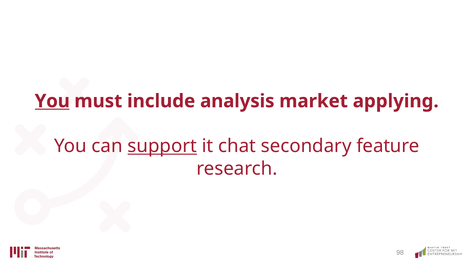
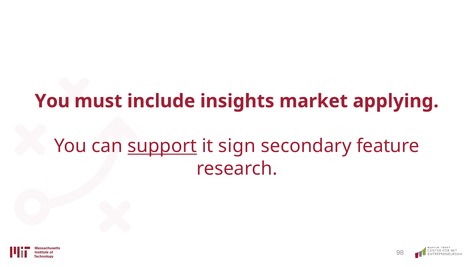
You at (52, 101) underline: present -> none
analysis: analysis -> insights
chat: chat -> sign
